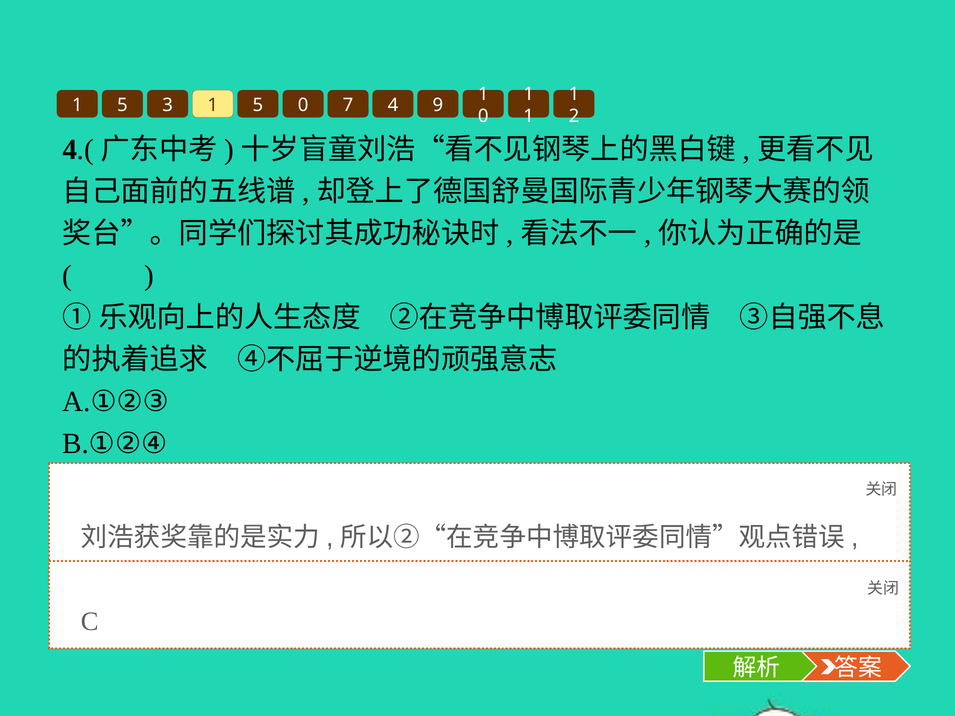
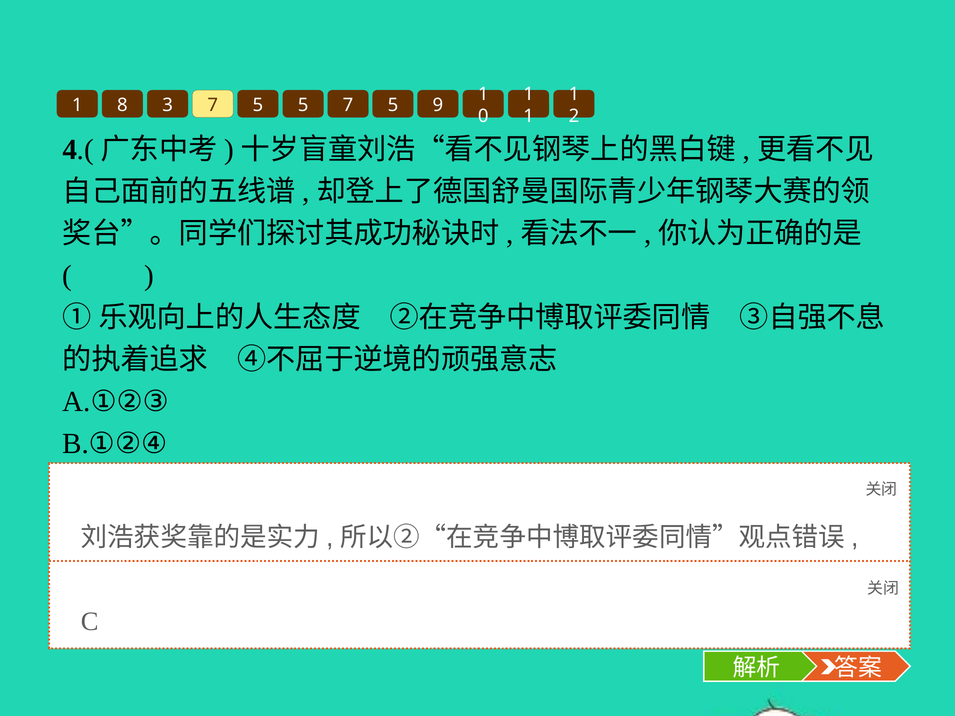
5 at (122, 105): 5 -> 8
3 1: 1 -> 7
5 0: 0 -> 5
4 at (393, 105): 4 -> 5
